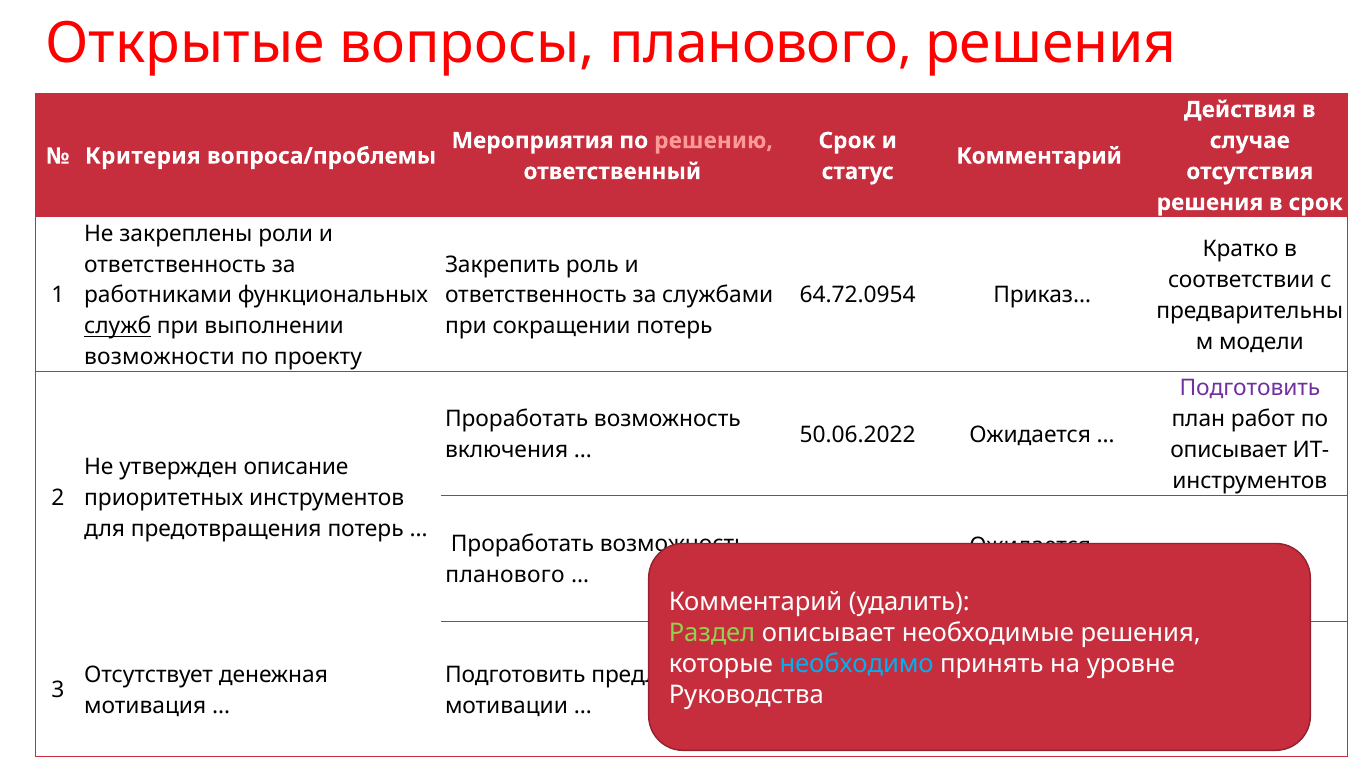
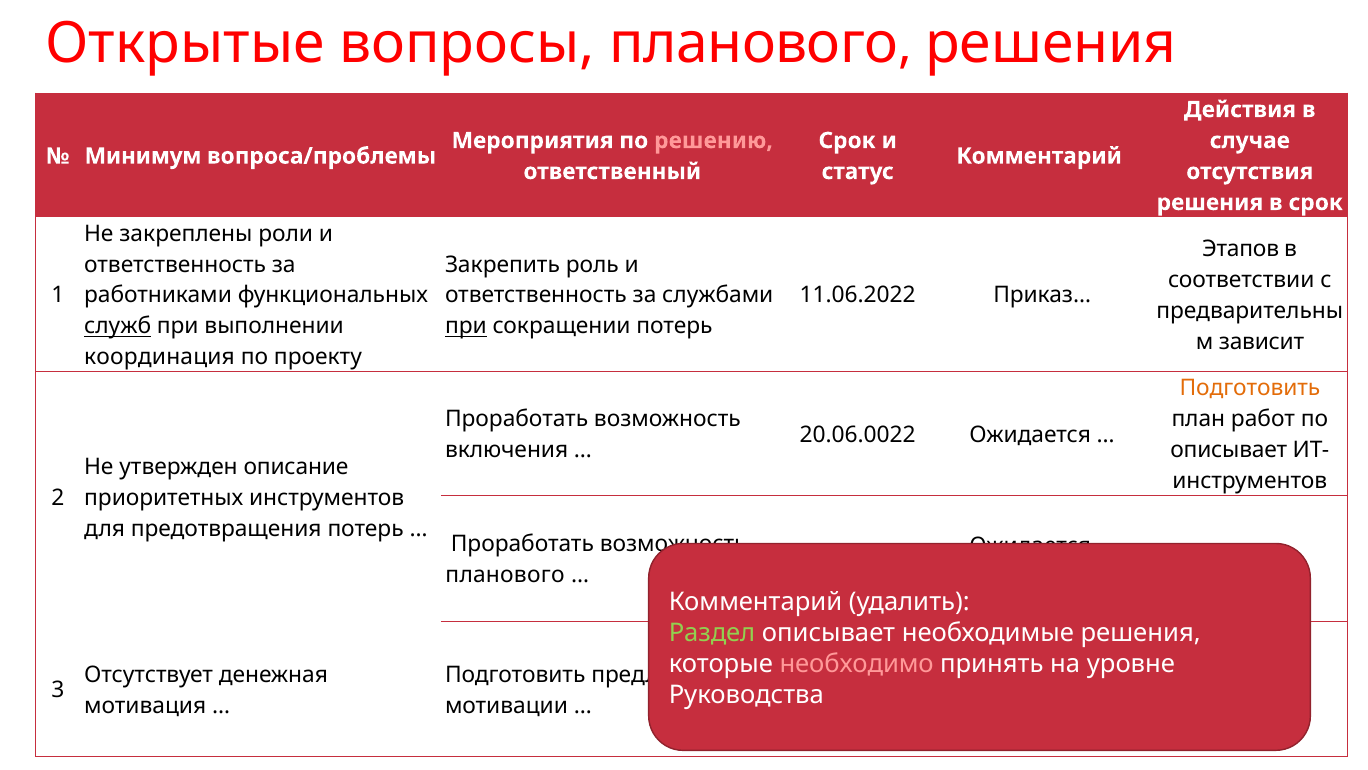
Критерия: Критерия -> Минимум
Кратко: Кратко -> Этапов
64.72.0954: 64.72.0954 -> 11.06.2022
при at (466, 326) underline: none -> present
модели: модели -> зависит
возможности: возможности -> координация
Подготовить at (1250, 388) colour: purple -> orange
50.06.2022: 50.06.2022 -> 20.06.0022
необходимо colour: light blue -> pink
